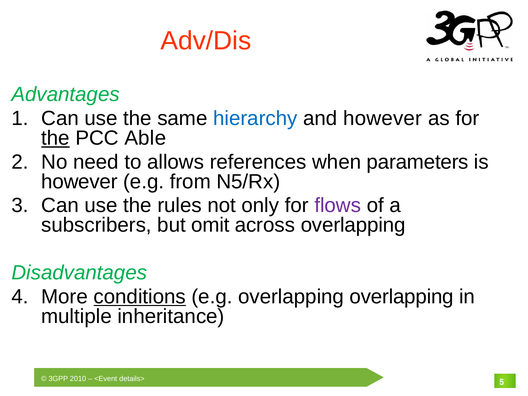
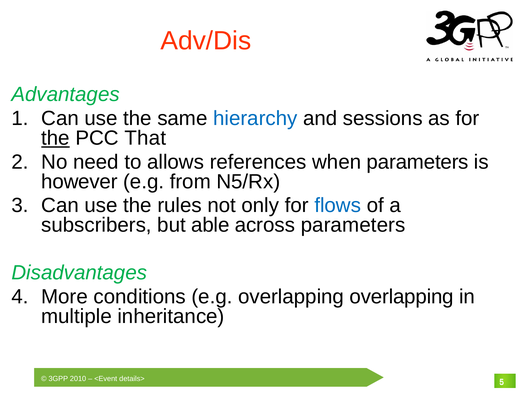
and however: however -> sessions
Able: Able -> That
flows colour: purple -> blue
omit: omit -> able
across overlapping: overlapping -> parameters
conditions underline: present -> none
